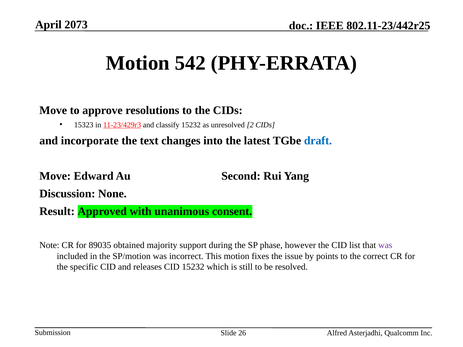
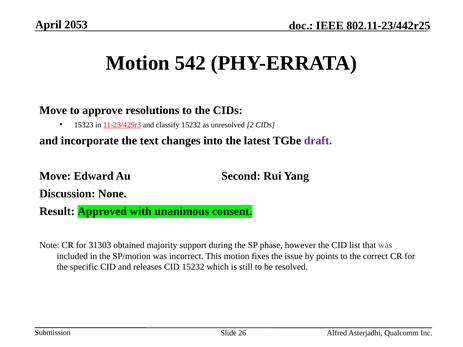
2073: 2073 -> 2053
draft colour: blue -> purple
89035: 89035 -> 31303
